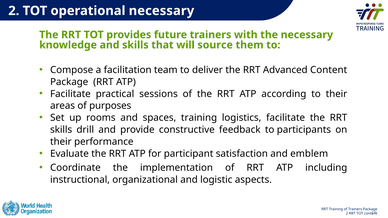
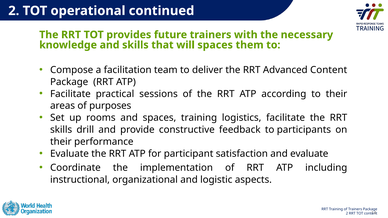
operational necessary: necessary -> continued
will source: source -> spaces
and emblem: emblem -> evaluate
